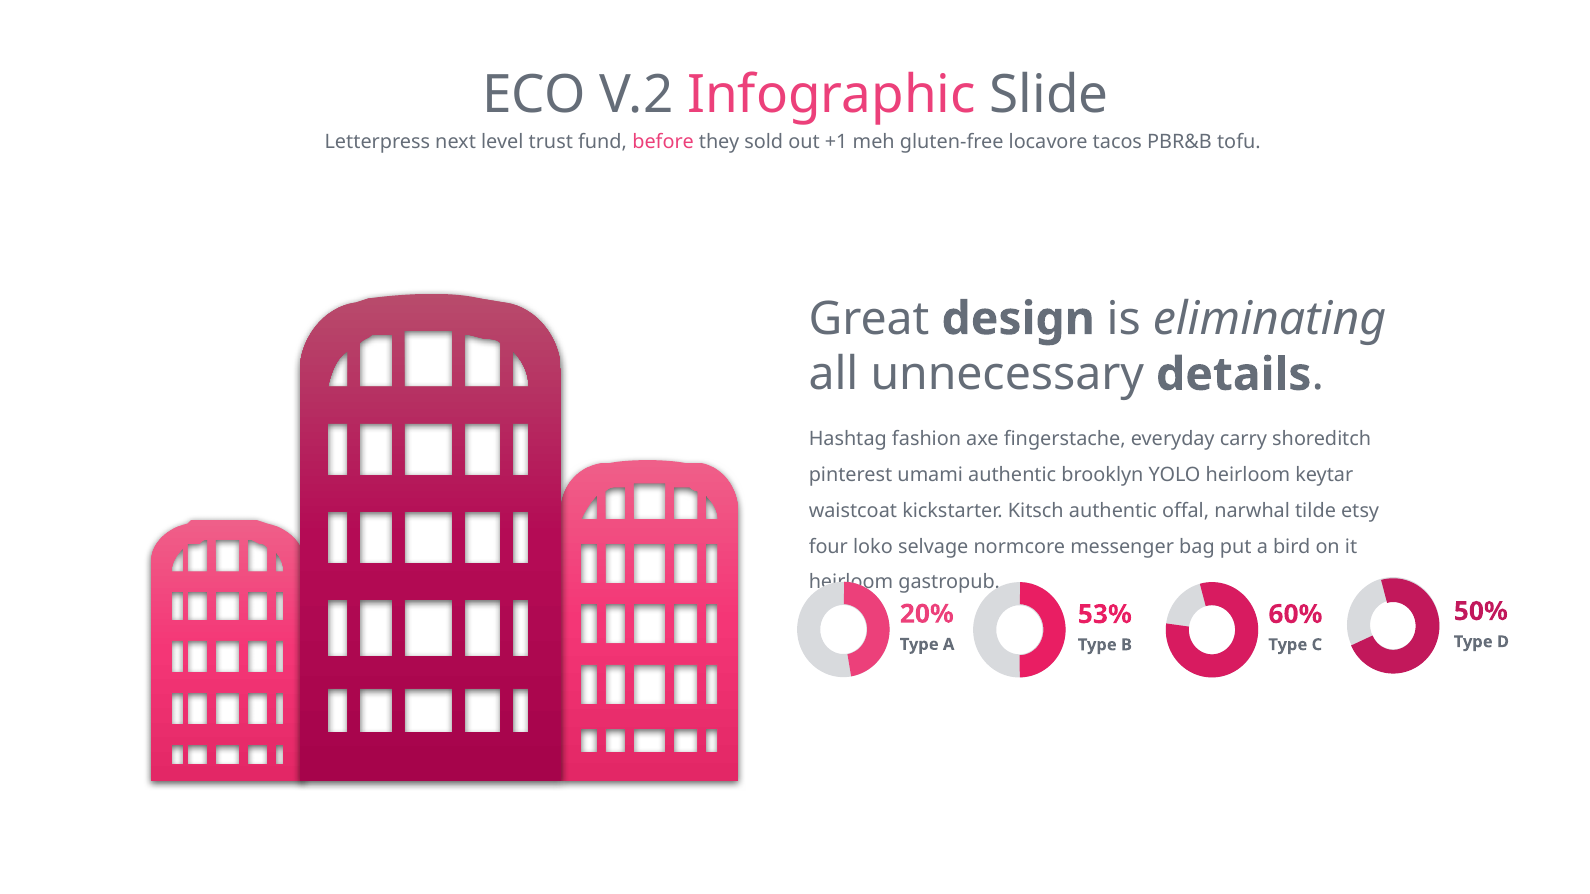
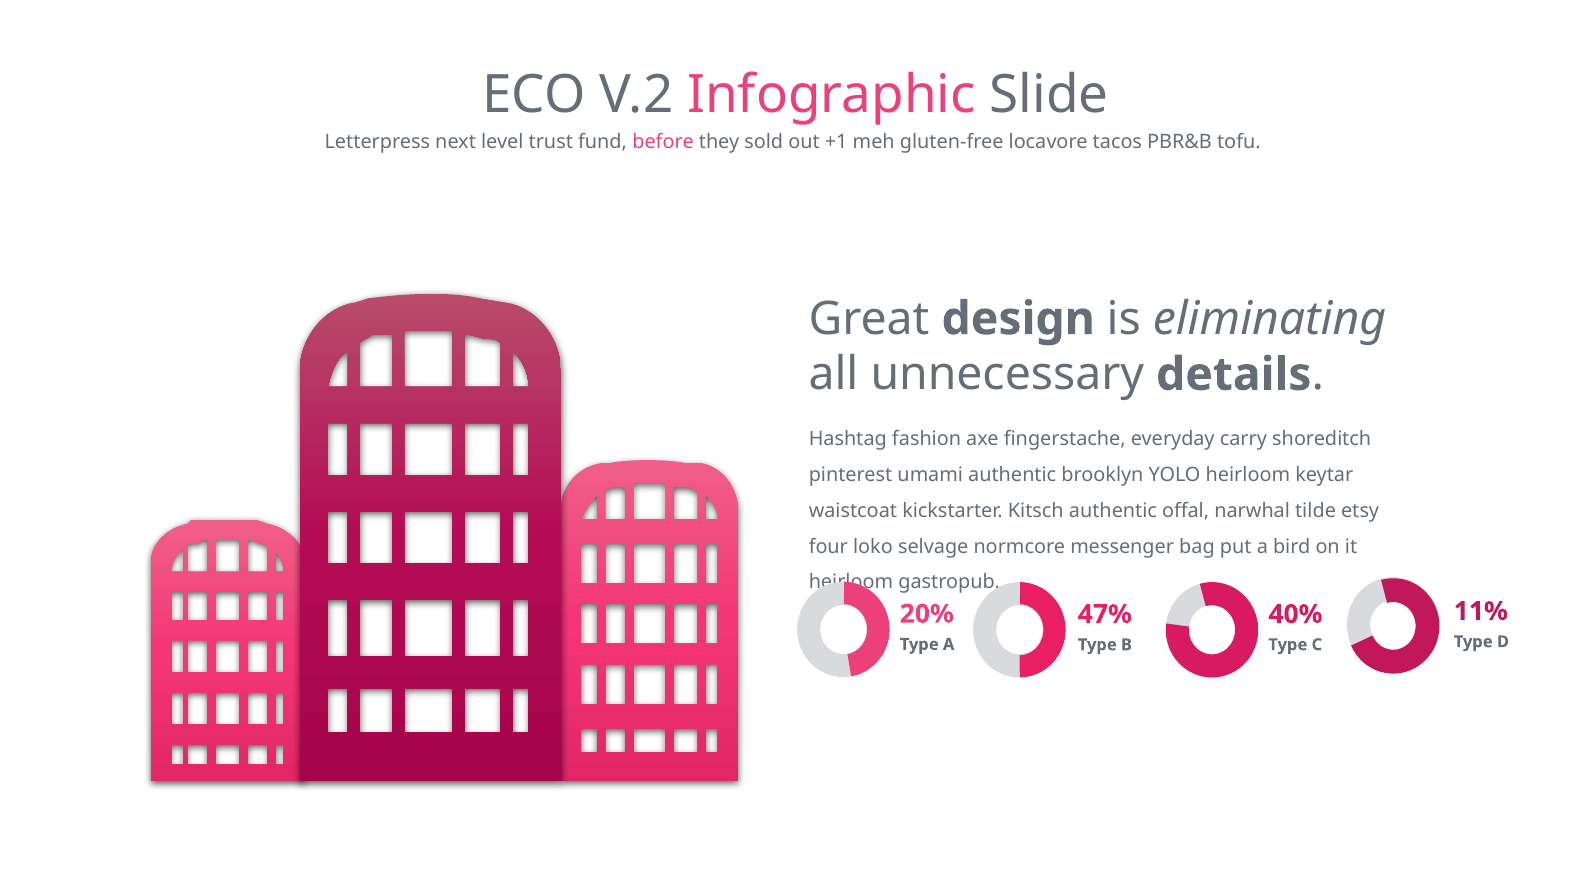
50%: 50% -> 11%
53%: 53% -> 47%
60%: 60% -> 40%
